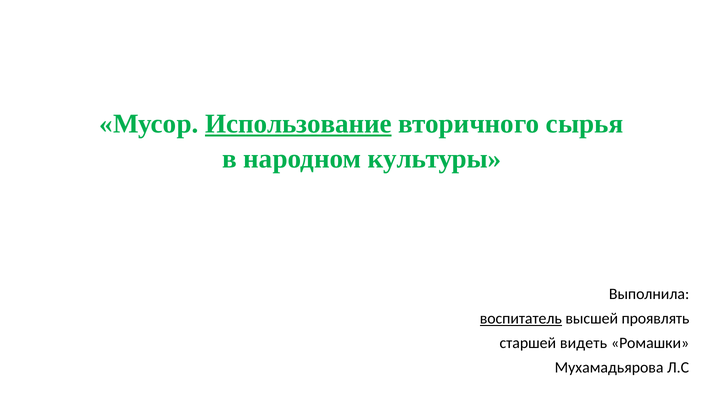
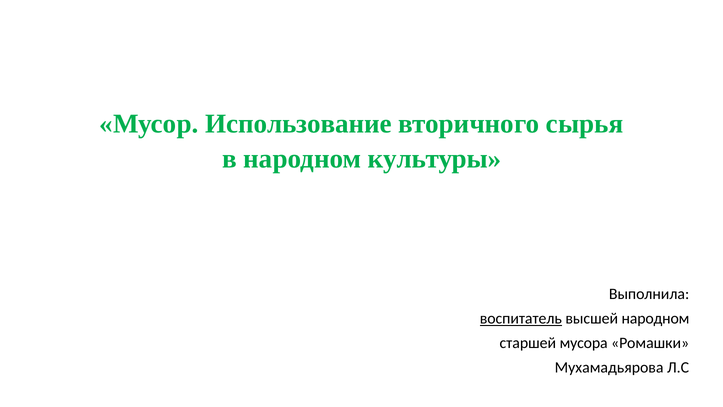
Использование underline: present -> none
высшей проявлять: проявлять -> народном
видеть: видеть -> мусора
